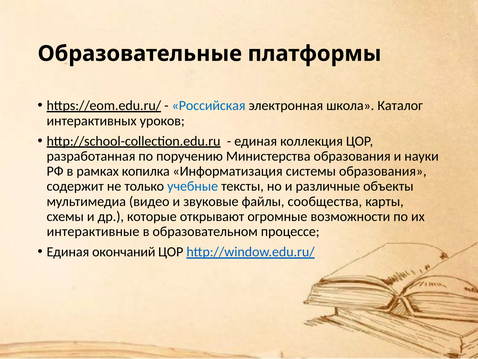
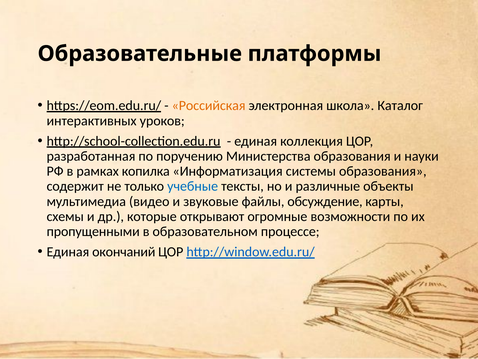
Российская colour: blue -> orange
сообщества: сообщества -> обсуждение
интерактивные: интерактивные -> пропущенными
